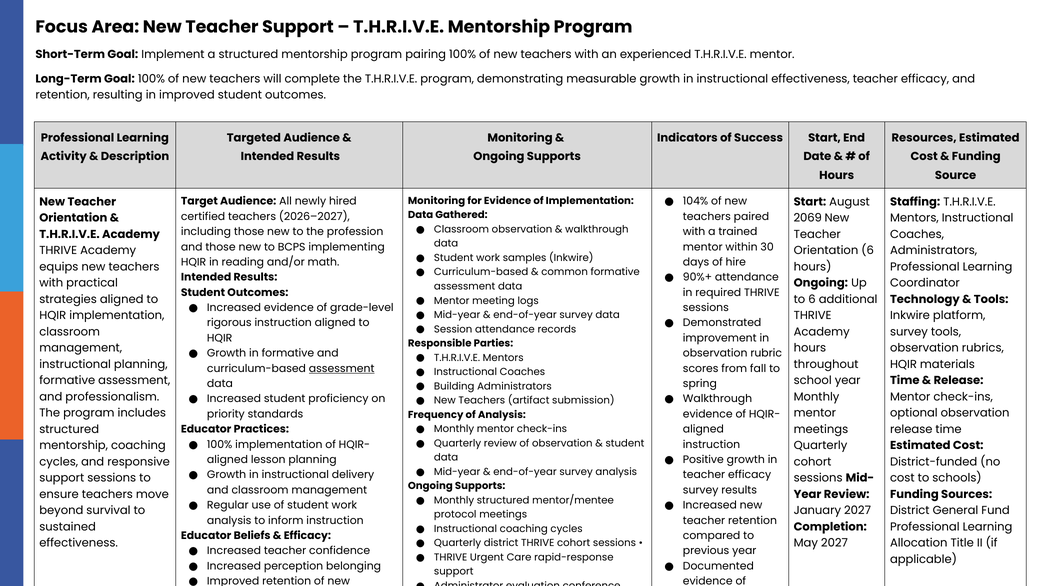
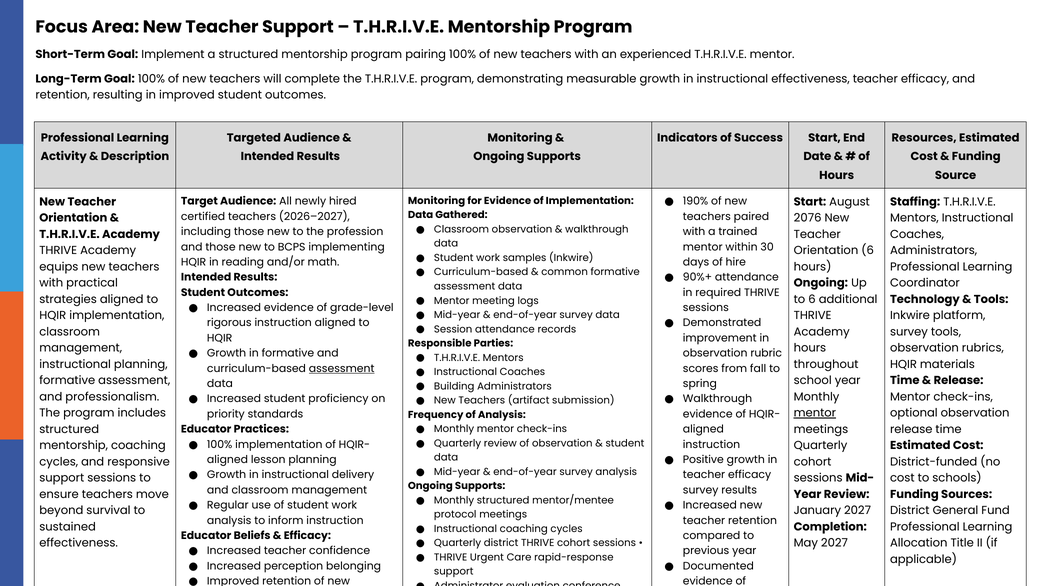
104%: 104% -> 190%
2069: 2069 -> 2076
mentor at (815, 414) underline: none -> present
